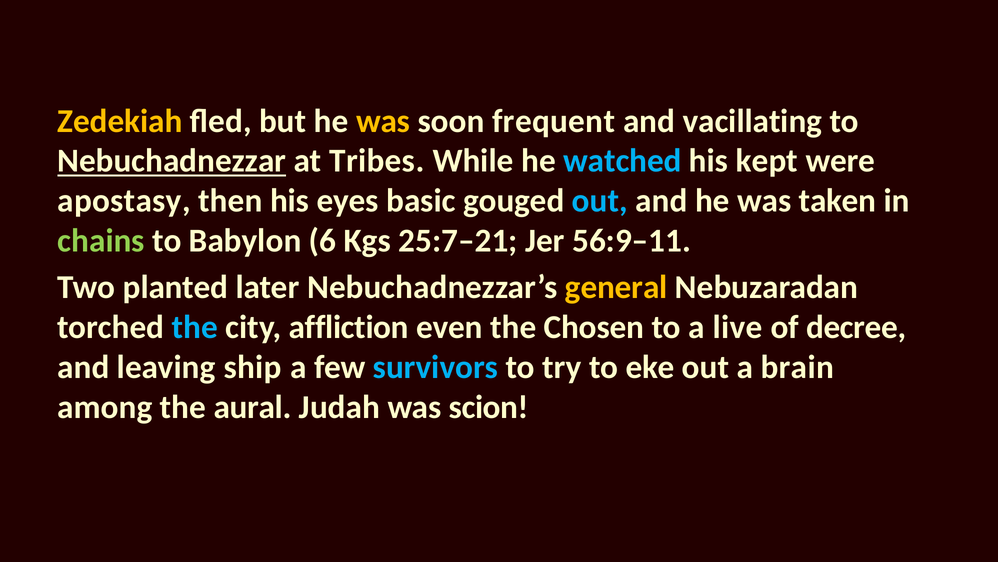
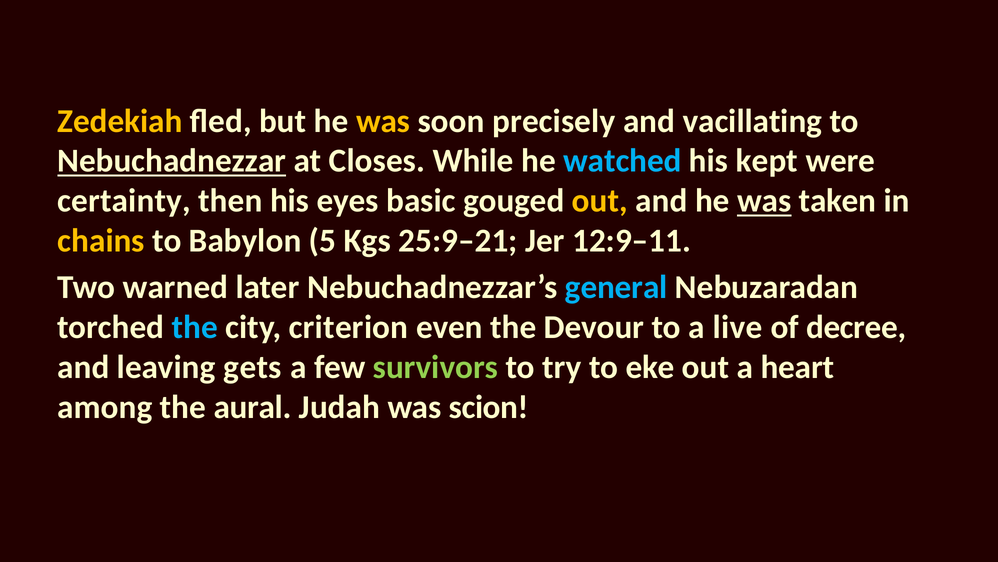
frequent: frequent -> precisely
Tribes: Tribes -> Closes
apostasy: apostasy -> certainty
out at (600, 201) colour: light blue -> yellow
was at (764, 201) underline: none -> present
chains colour: light green -> yellow
6: 6 -> 5
25:7–21: 25:7–21 -> 25:9–21
56:9–11: 56:9–11 -> 12:9–11
planted: planted -> warned
general colour: yellow -> light blue
affliction: affliction -> criterion
Chosen: Chosen -> Devour
ship: ship -> gets
survivors colour: light blue -> light green
brain: brain -> heart
